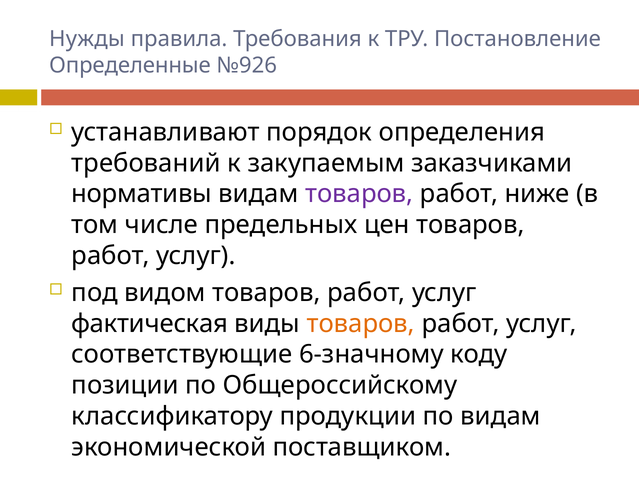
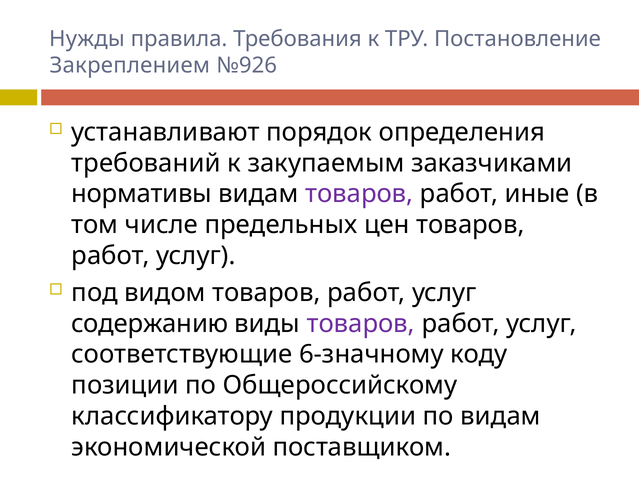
Определенные: Определенные -> Закреплением
ниже: ниже -> иные
фактическая: фактическая -> содержанию
товаров at (361, 324) colour: orange -> purple
